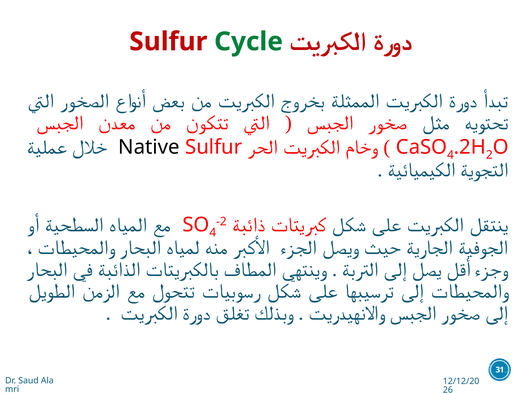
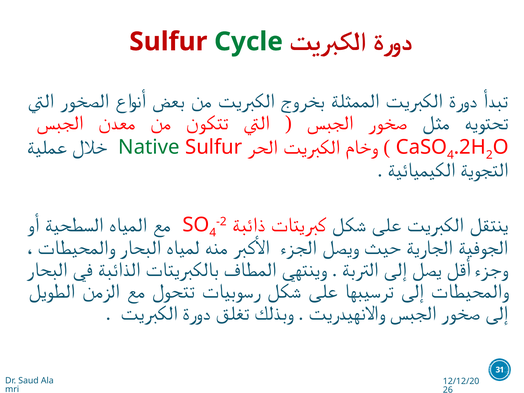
Native colour: black -> green
